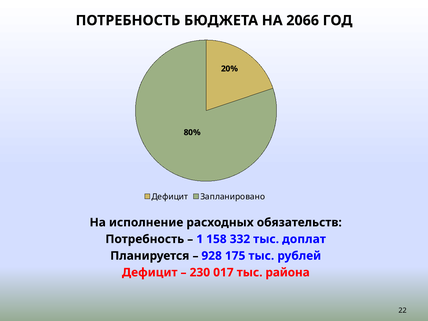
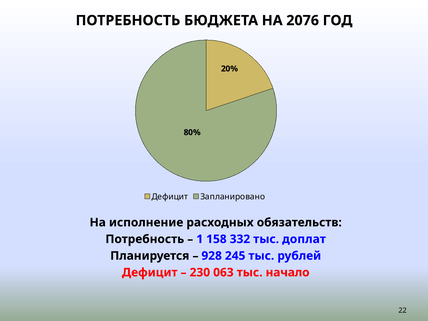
2066: 2066 -> 2076
175: 175 -> 245
017: 017 -> 063
района: района -> начало
